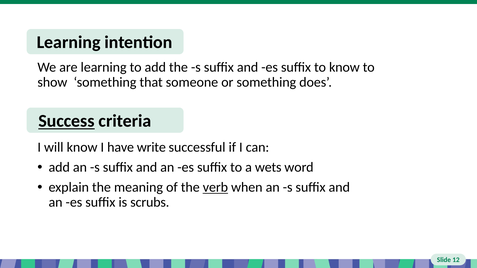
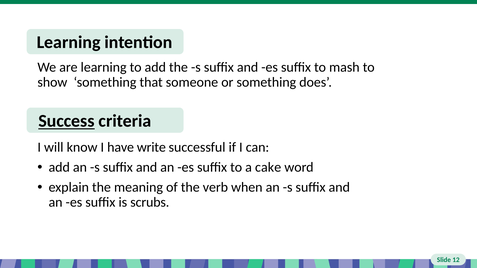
to know: know -> mash
wets: wets -> cake
verb underline: present -> none
